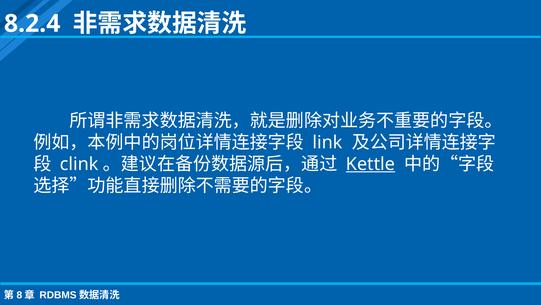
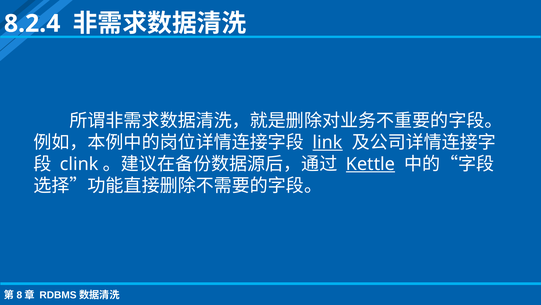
link underline: none -> present
